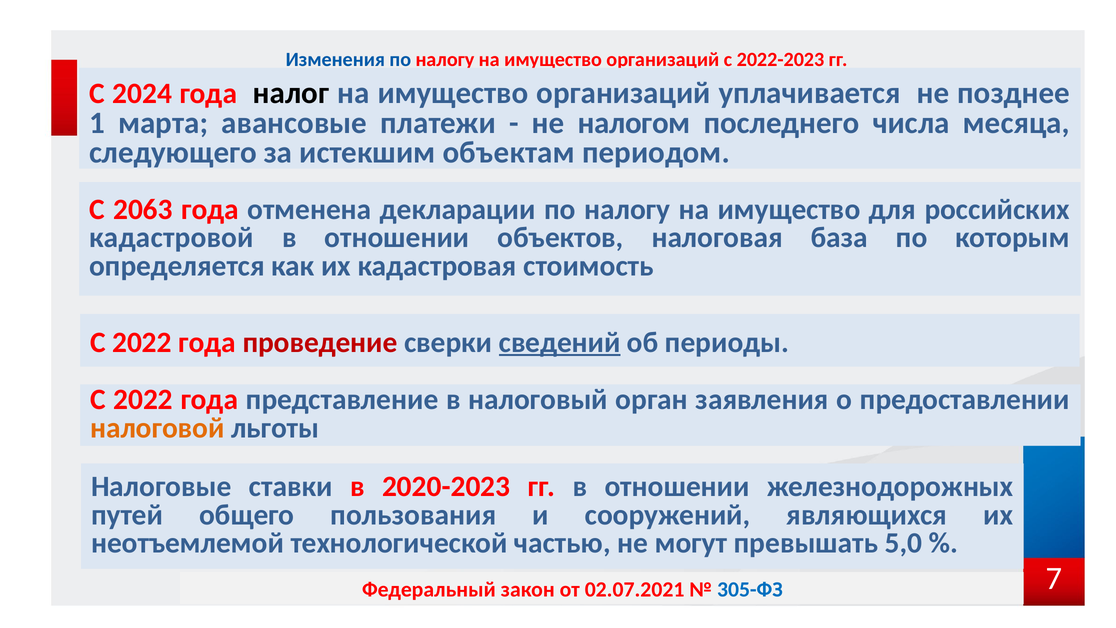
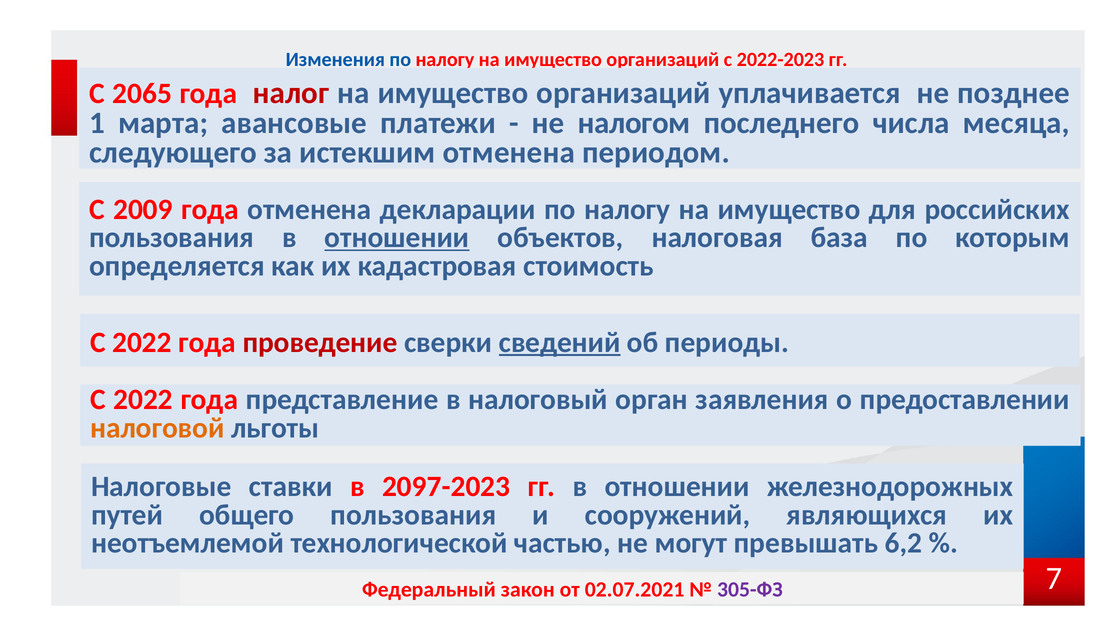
2024: 2024 -> 2065
налог colour: black -> red
истекшим объектам: объектам -> отменена
2063: 2063 -> 2009
кадастровой at (171, 238): кадастровой -> пользования
отношении at (397, 238) underline: none -> present
2020-2023: 2020-2023 -> 2097-2023
5,0: 5,0 -> 6,2
305-ФЗ colour: blue -> purple
